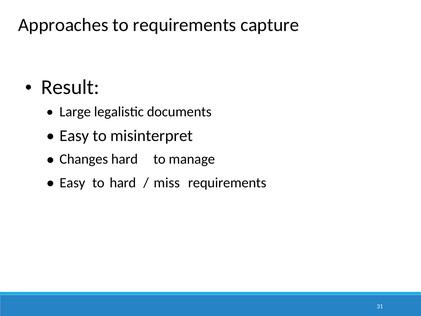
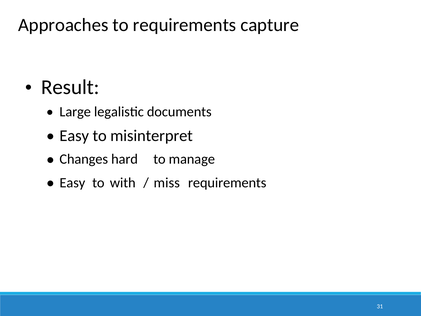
to hard: hard -> with
